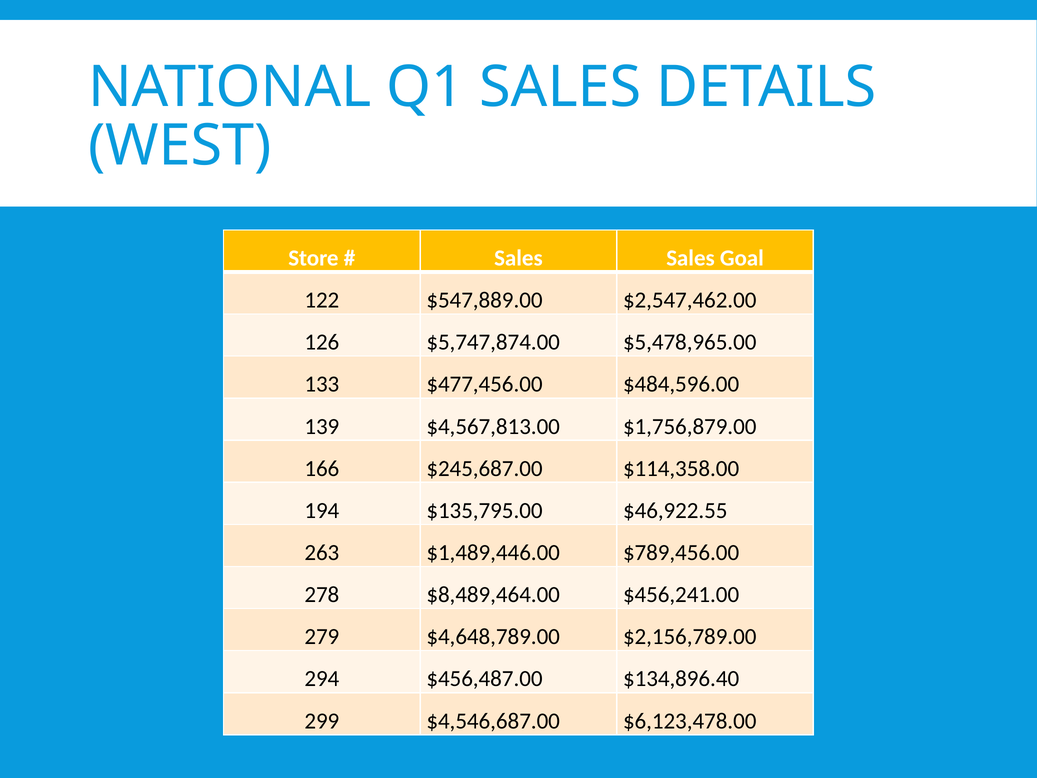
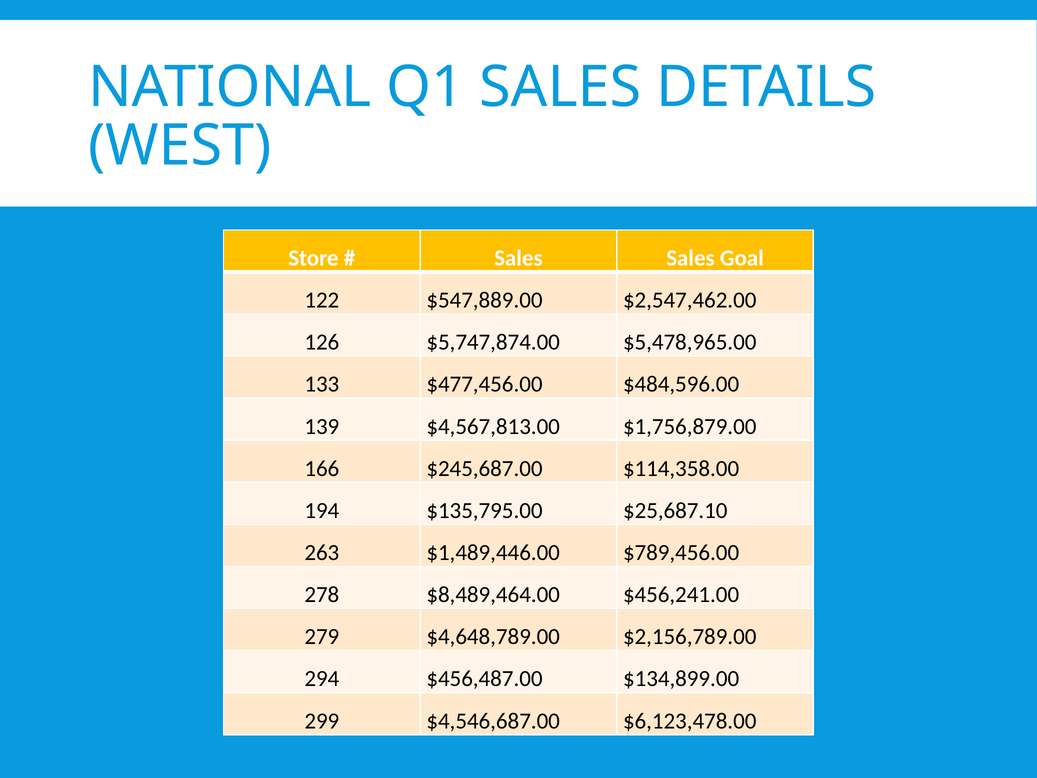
$46,922.55: $46,922.55 -> $25,687.10
$134,896.40: $134,896.40 -> $134,899.00
